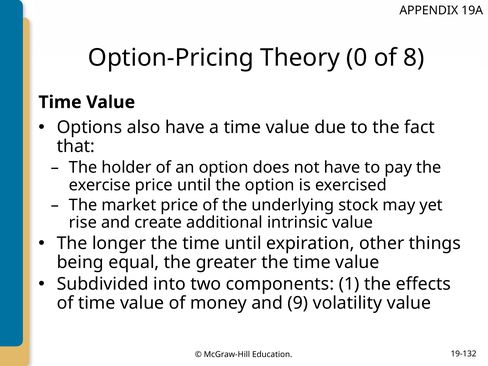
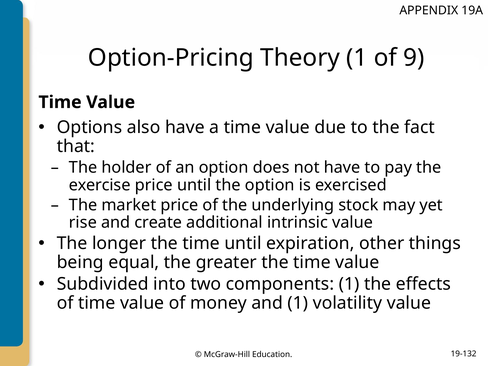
Theory 0: 0 -> 1
8: 8 -> 9
and 9: 9 -> 1
